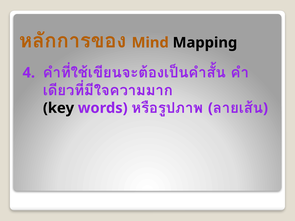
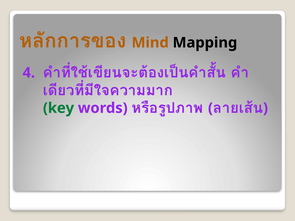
key colour: black -> green
